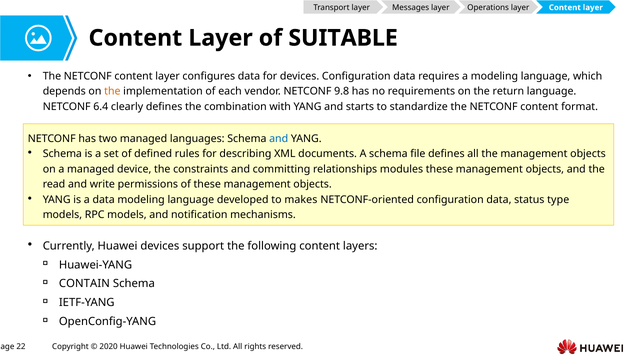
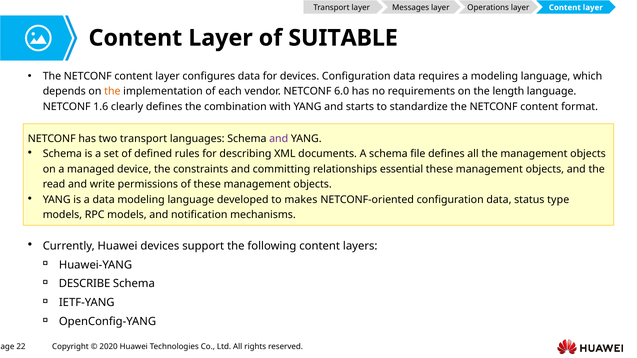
9.8: 9.8 -> 6.0
return: return -> length
6.4: 6.4 -> 1.6
two managed: managed -> transport
and at (279, 139) colour: blue -> purple
modules: modules -> essential
CONTAIN: CONTAIN -> DESCRIBE
